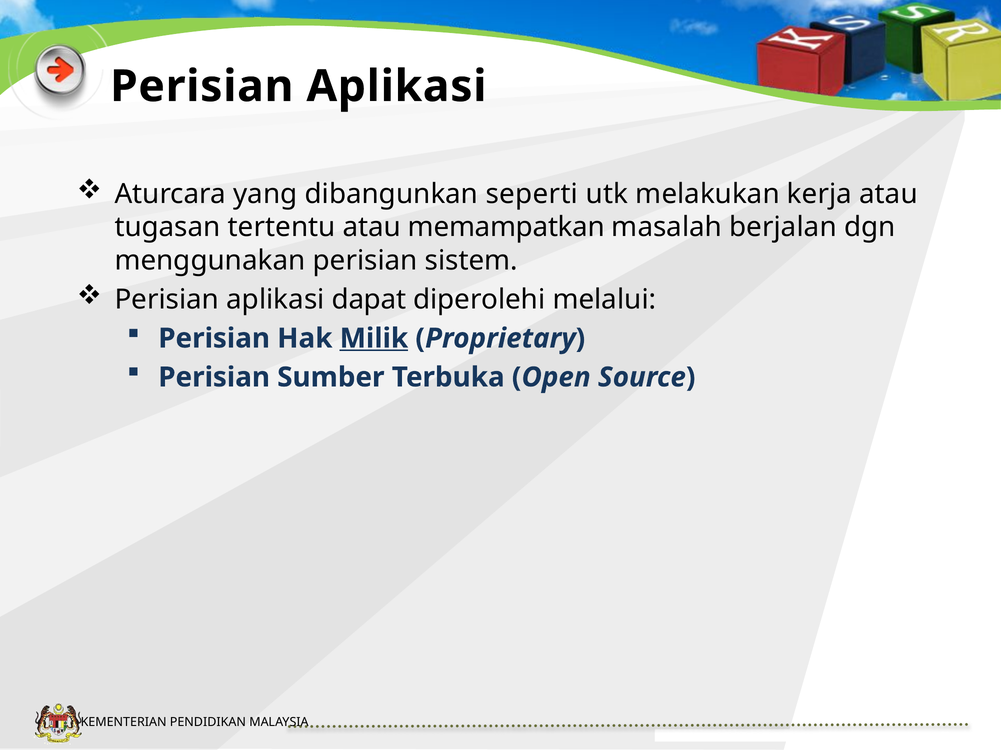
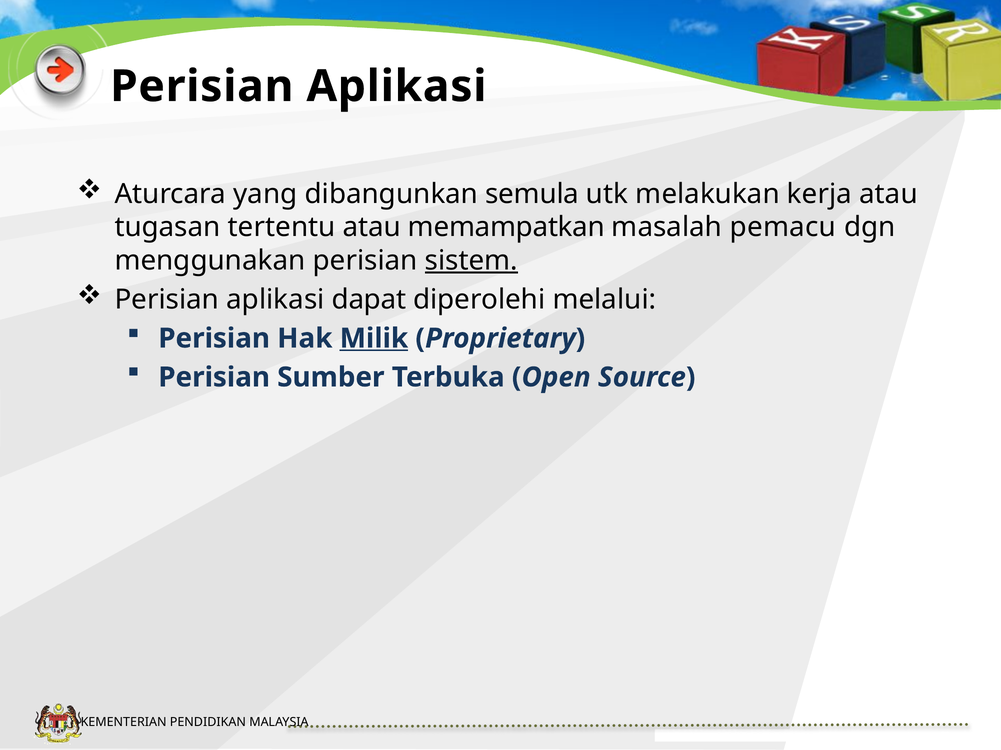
seperti: seperti -> semula
berjalan: berjalan -> pemacu
sistem underline: none -> present
